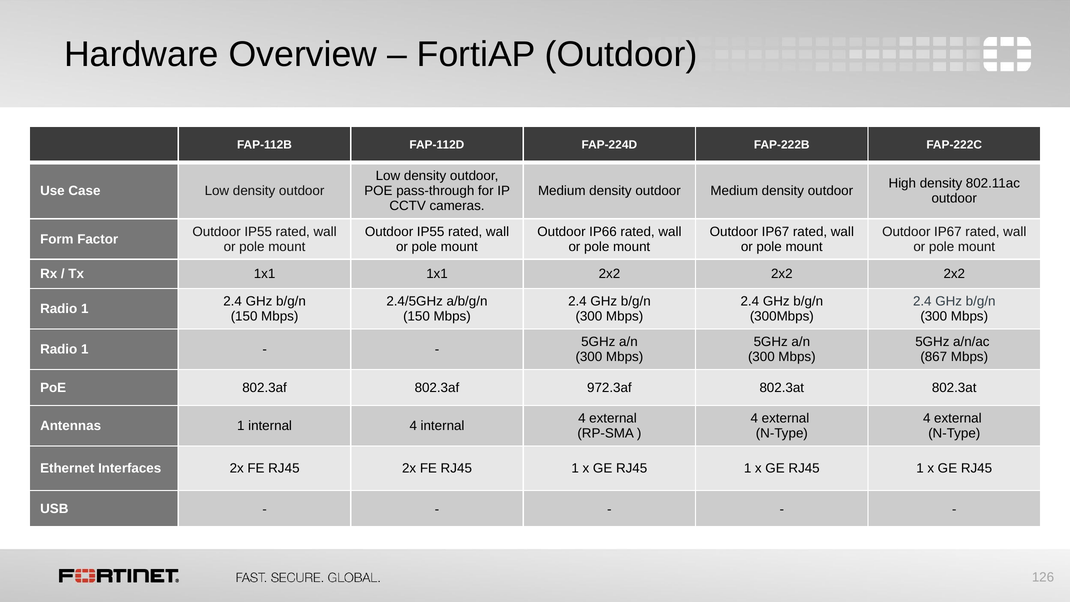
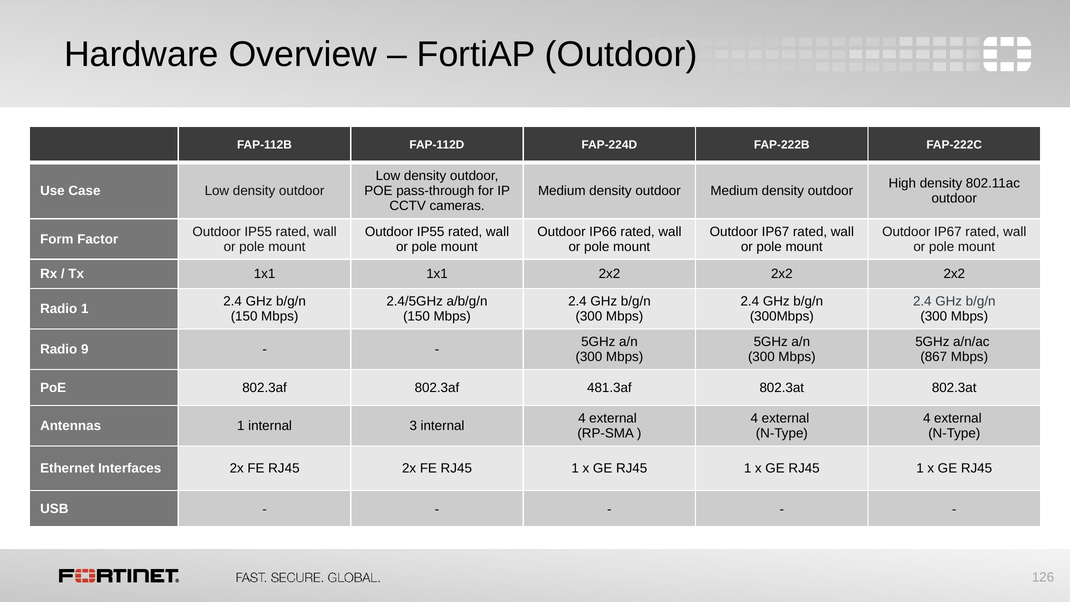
1 at (85, 349): 1 -> 9
972.3af: 972.3af -> 481.3af
1 internal 4: 4 -> 3
